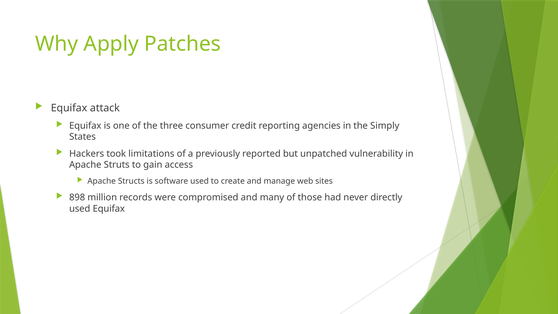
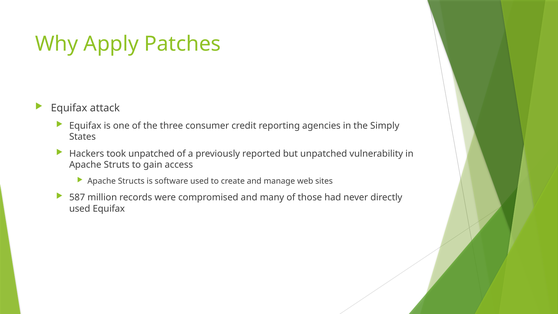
took limitations: limitations -> unpatched
898: 898 -> 587
